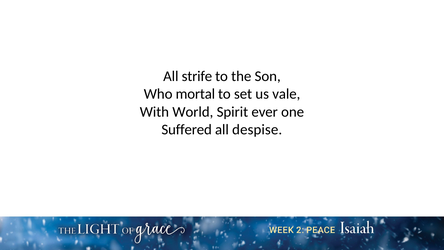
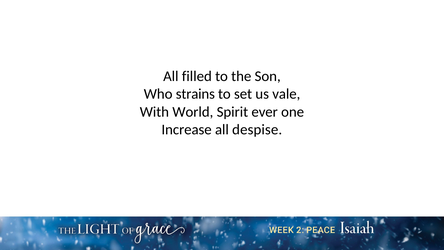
strife: strife -> filled
mortal: mortal -> strains
Suffered: Suffered -> Increase
